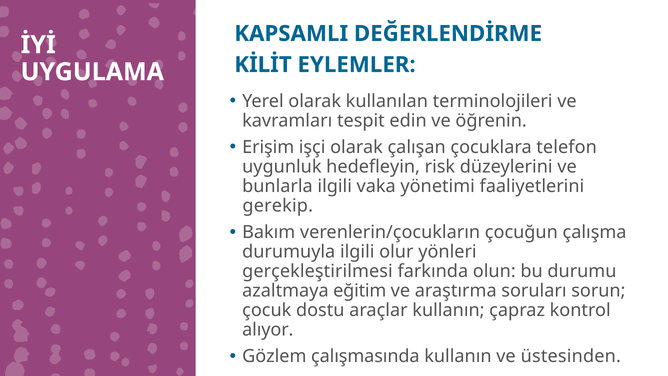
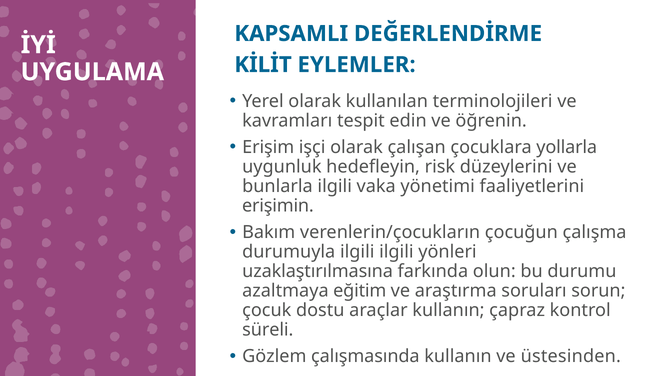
telefon: telefon -> yollarla
gerekip: gerekip -> erişimin
ilgili olur: olur -> ilgili
gerçekleştirilmesi: gerçekleştirilmesi -> uzaklaştırılmasına
alıyor: alıyor -> süreli
